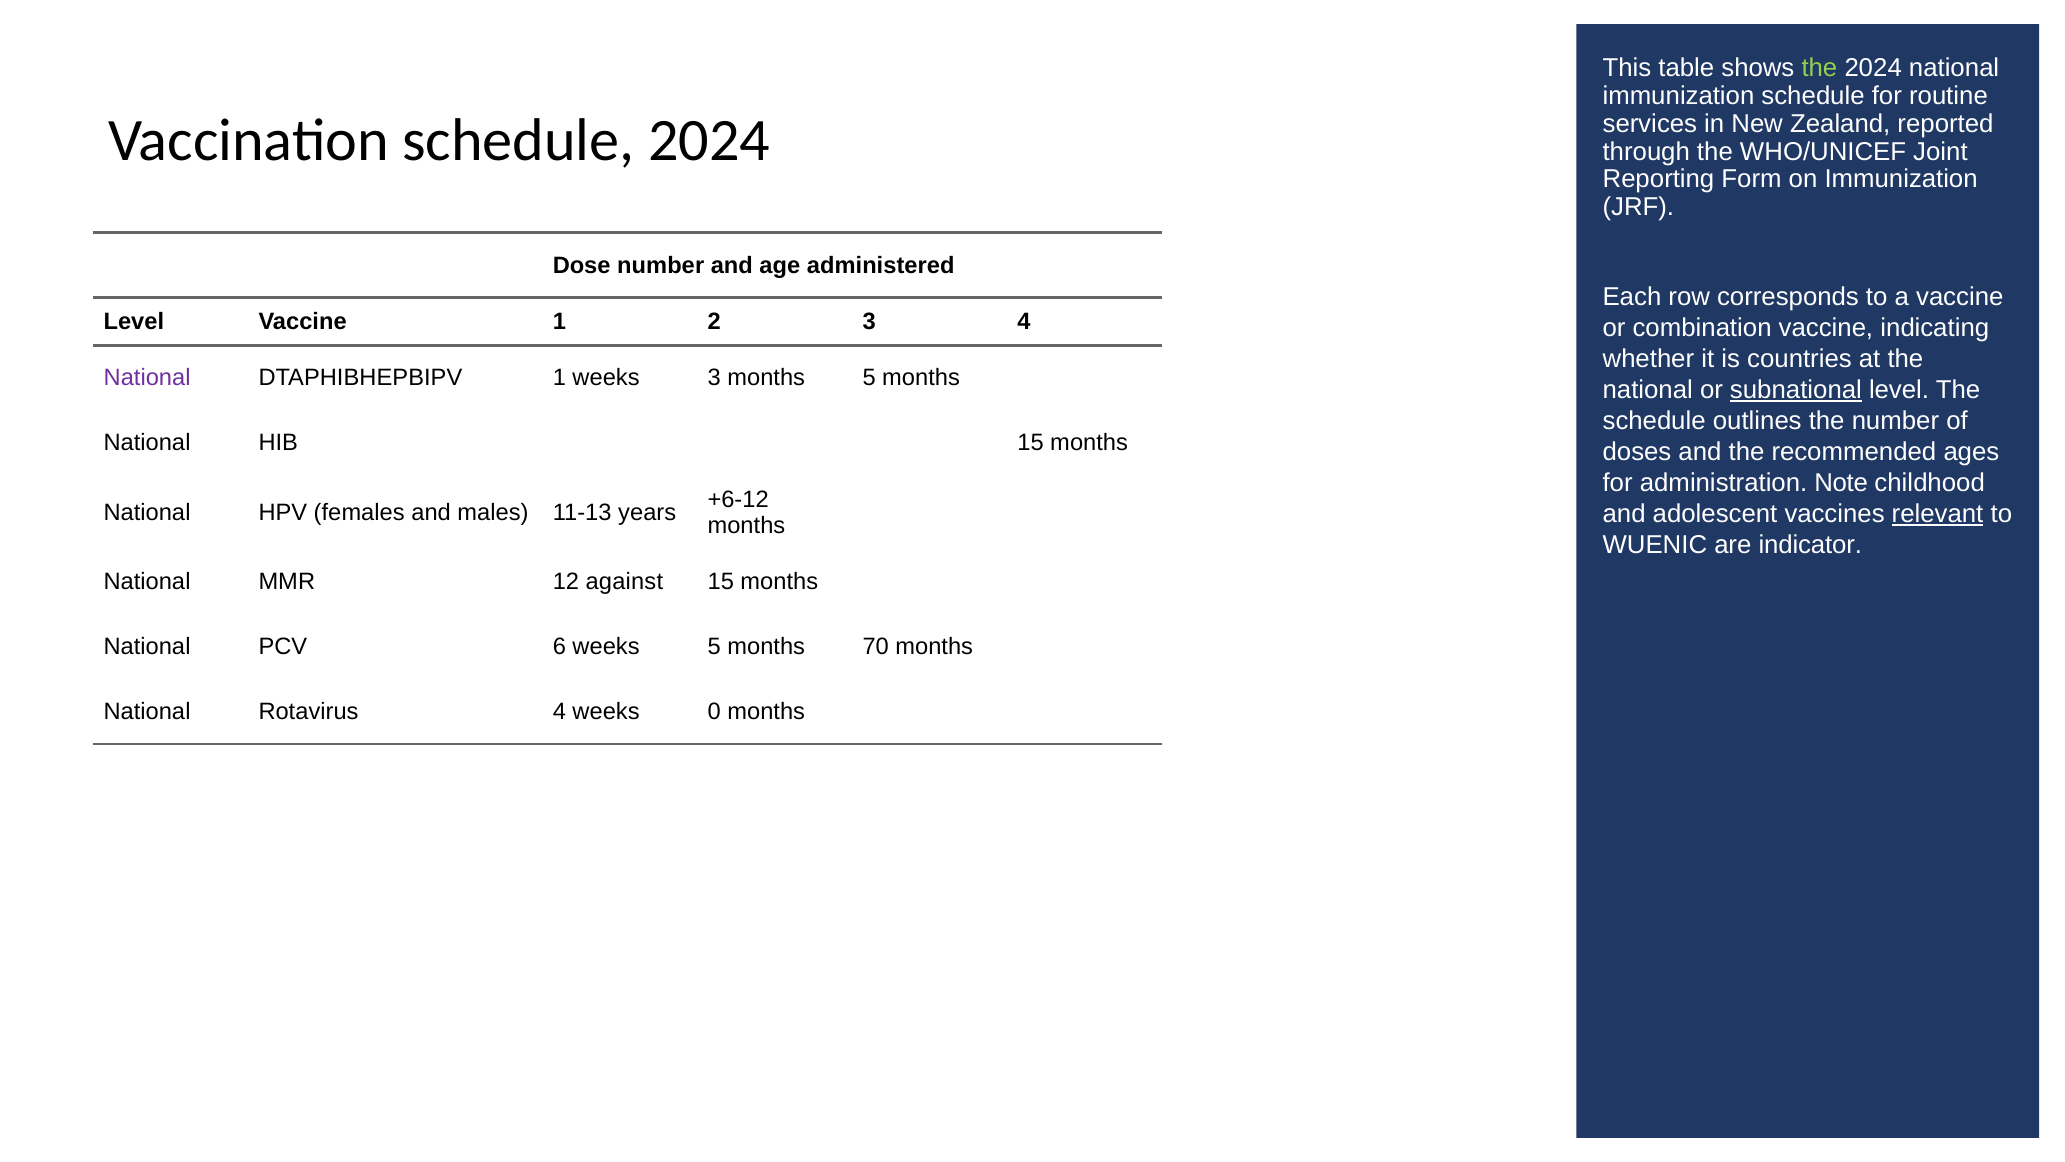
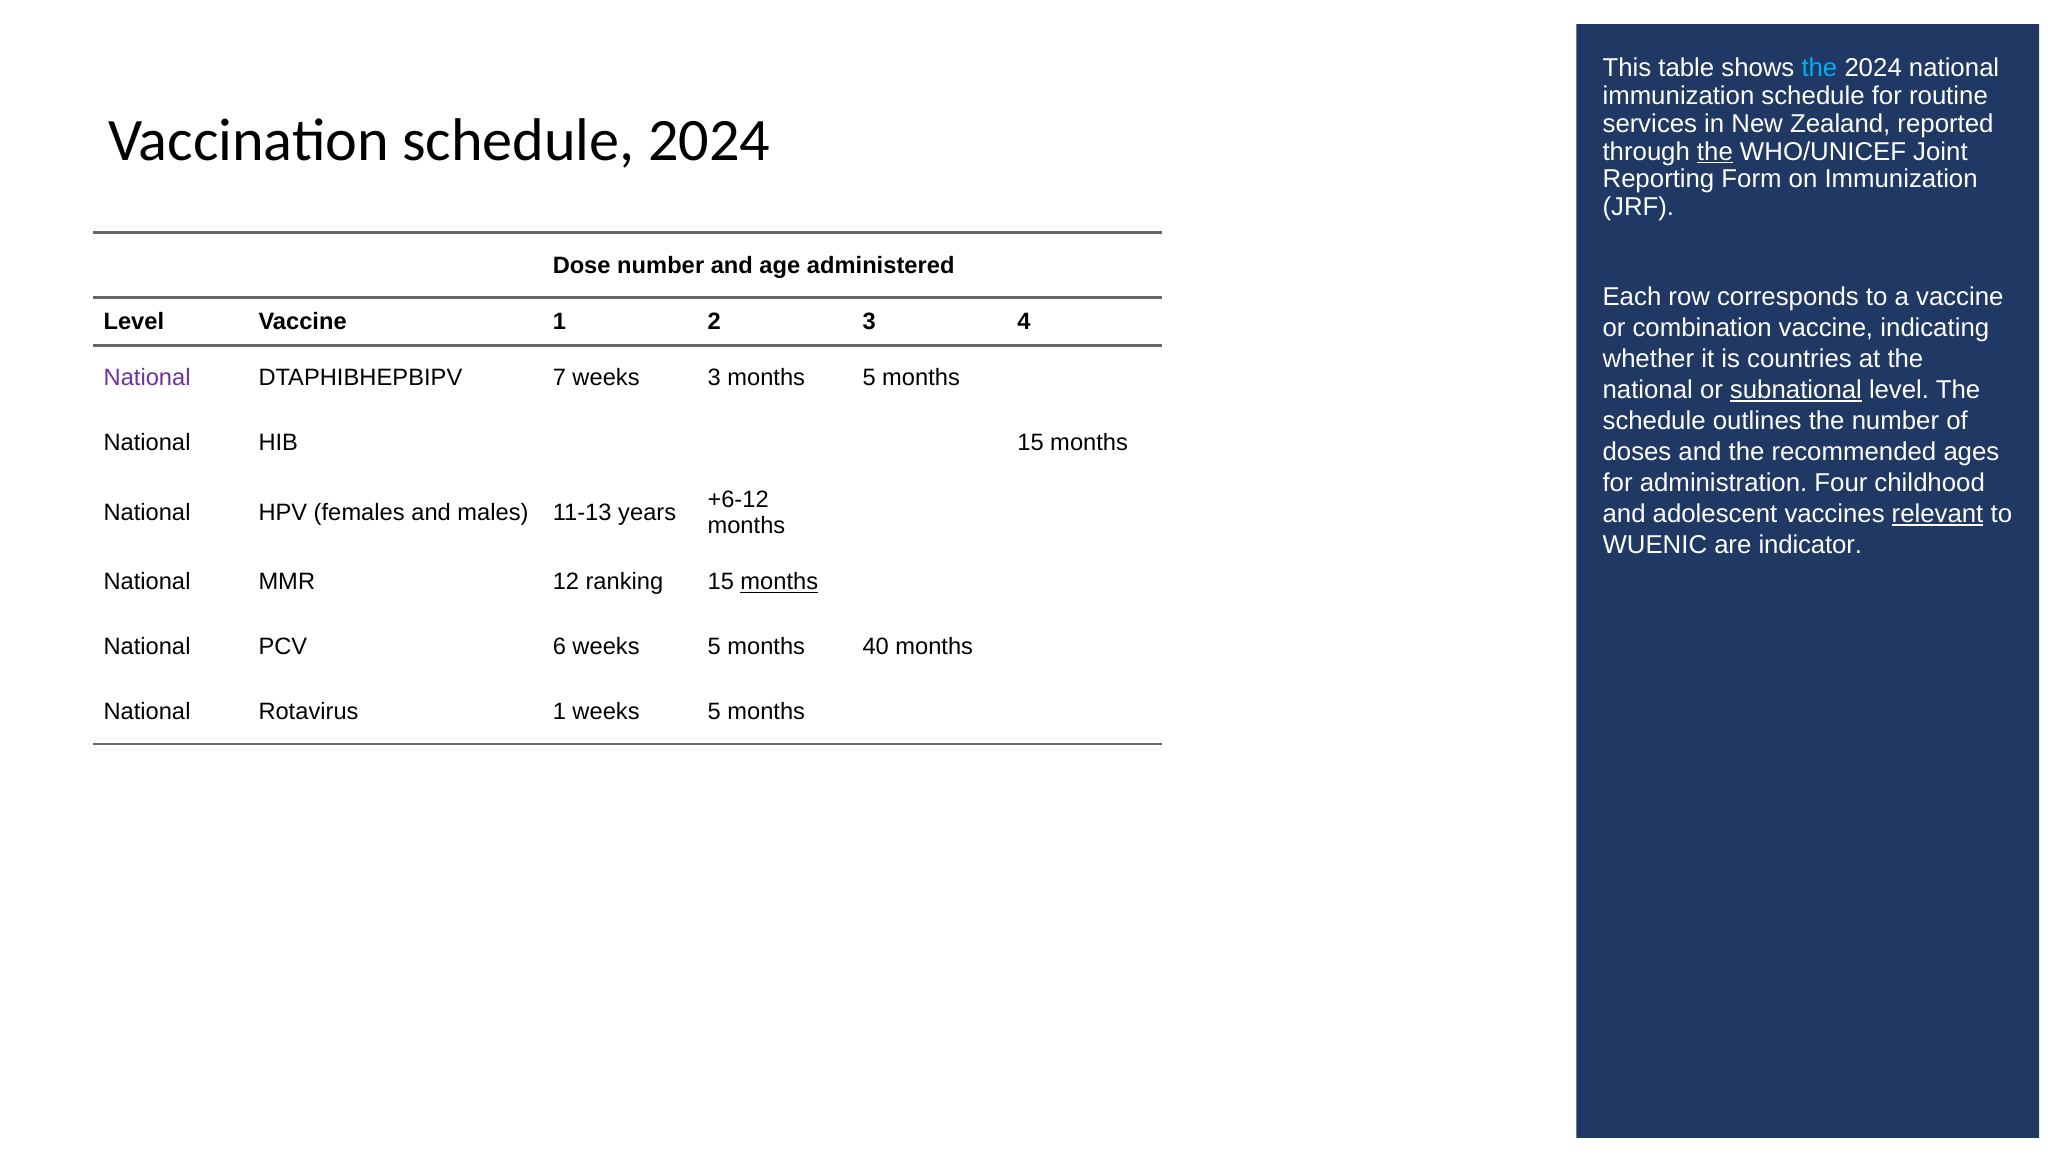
the at (1819, 68) colour: light green -> light blue
the at (1715, 151) underline: none -> present
DTAPHIBHEPBIPV 1: 1 -> 7
Note: Note -> Four
against: against -> ranking
months at (779, 582) underline: none -> present
70: 70 -> 40
Rotavirus 4: 4 -> 1
0 at (714, 712): 0 -> 5
